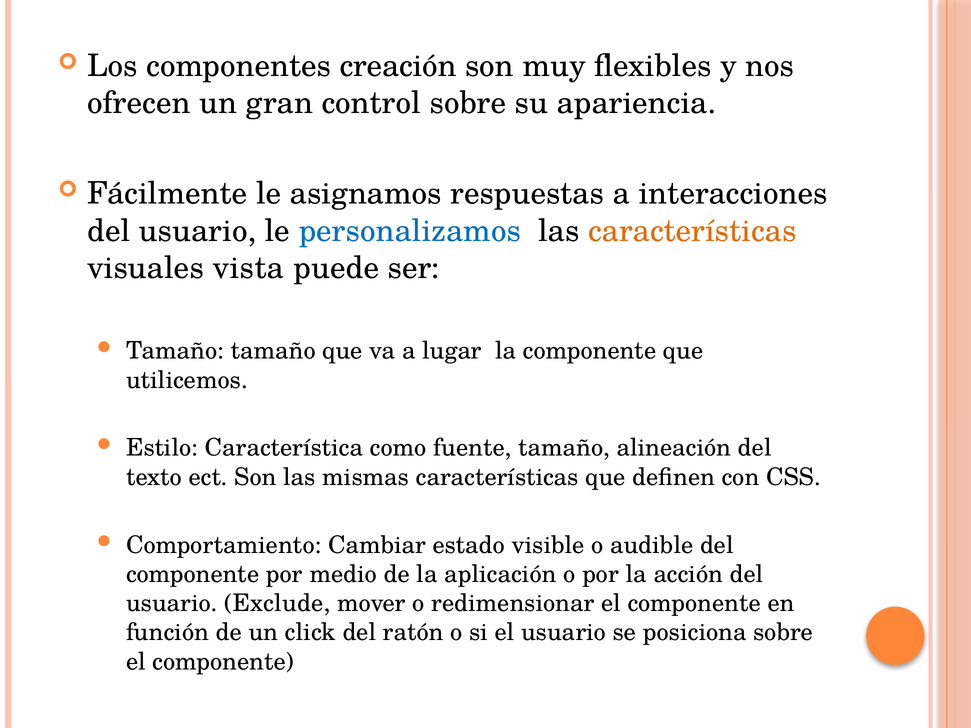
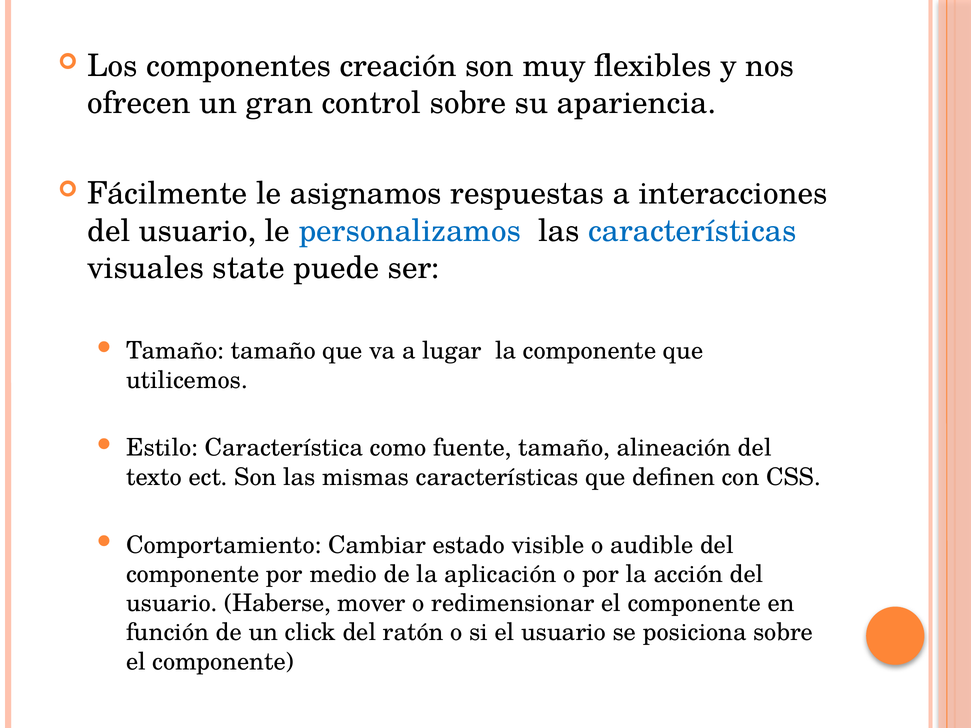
características at (692, 231) colour: orange -> blue
vista: vista -> state
Exclude: Exclude -> Haberse
